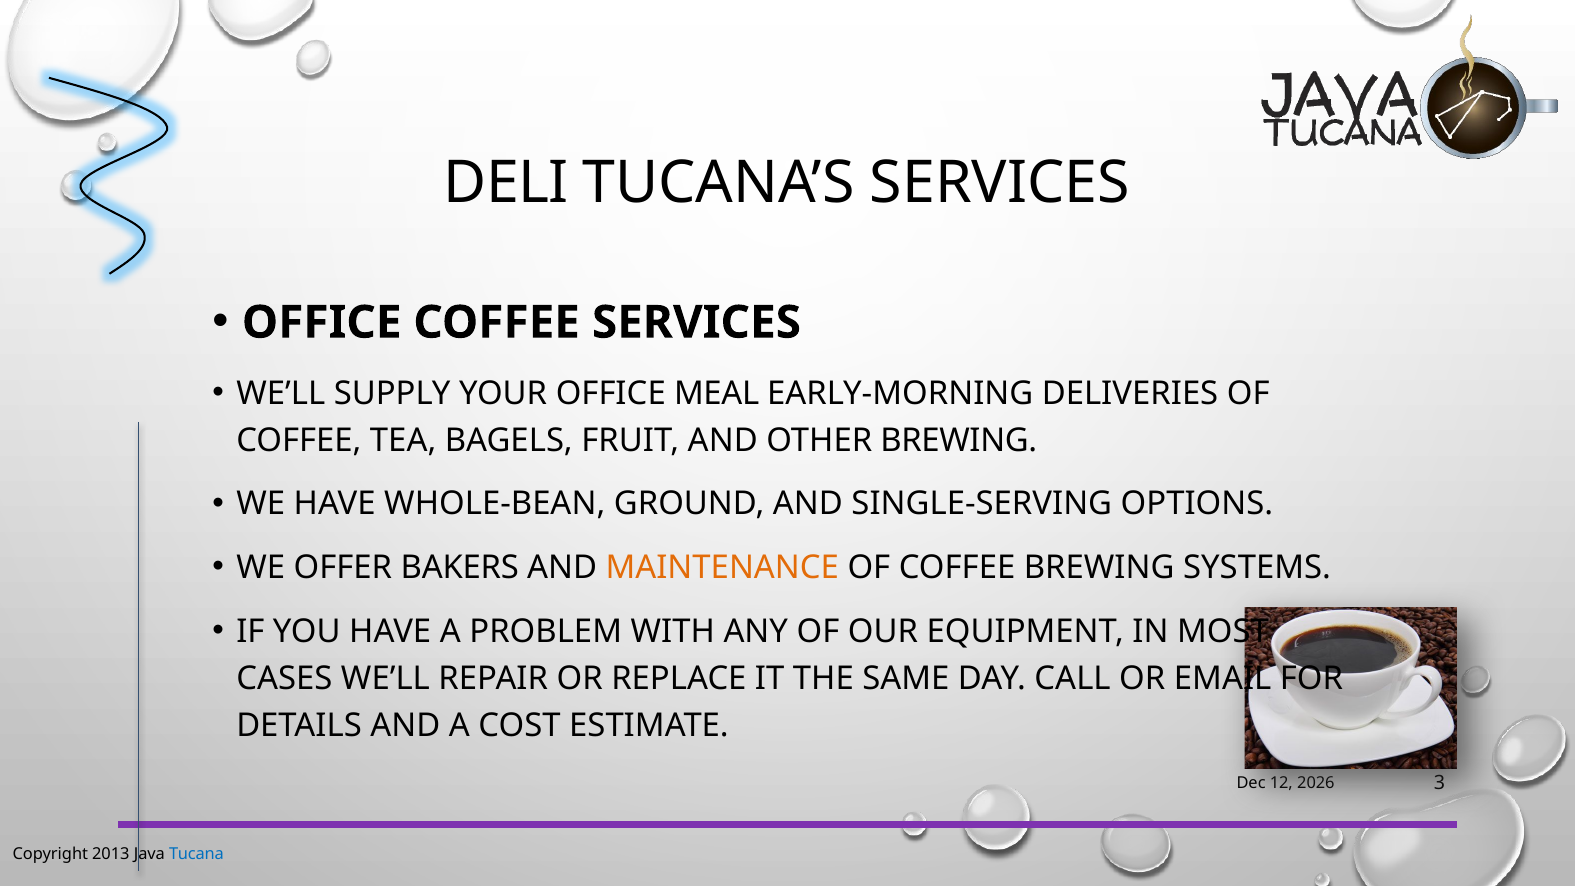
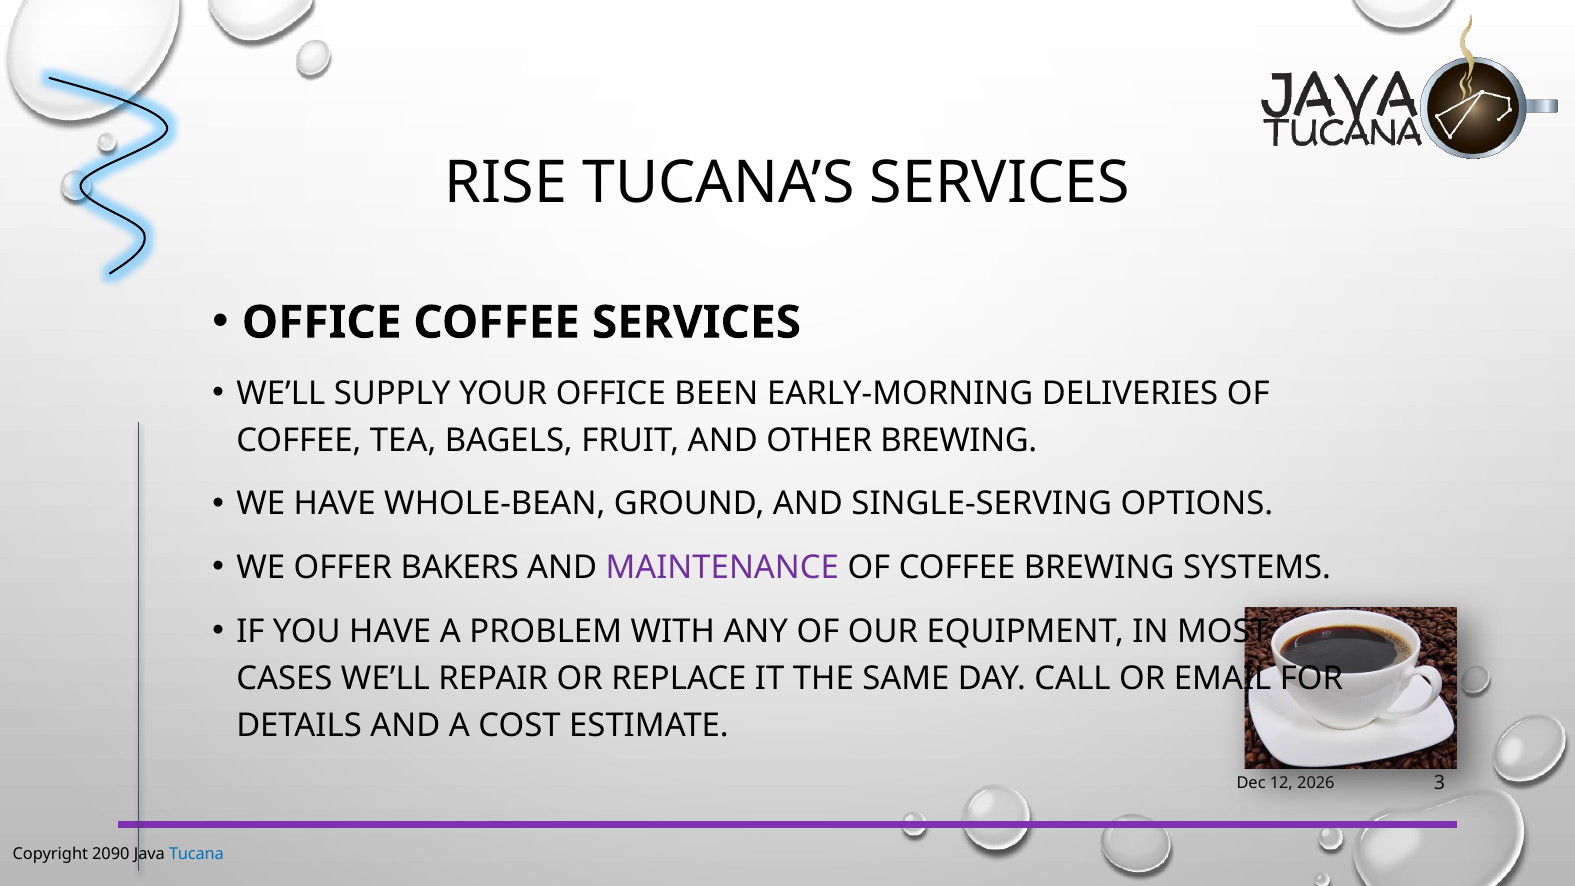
DELI: DELI -> RISE
MEAL: MEAL -> BEEN
MAINTENANCE colour: orange -> purple
2013: 2013 -> 2090
